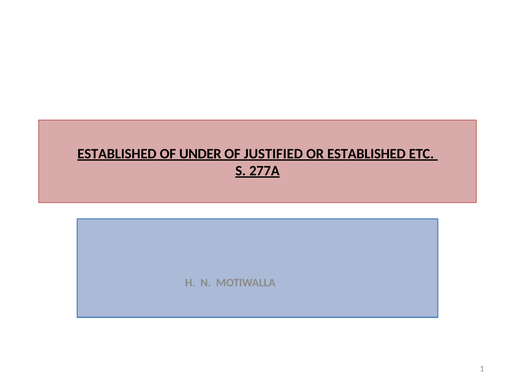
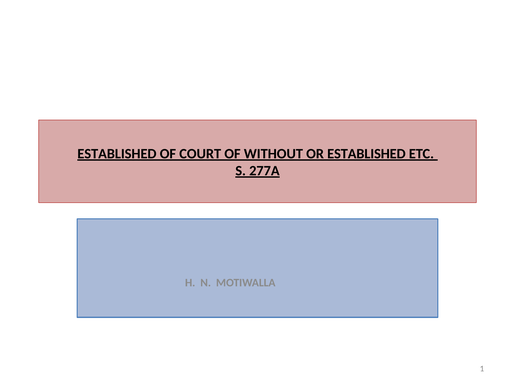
UNDER: UNDER -> COURT
JUSTIFIED: JUSTIFIED -> WITHOUT
